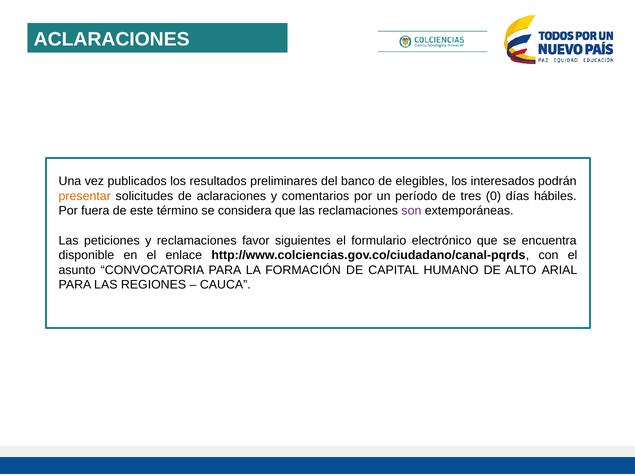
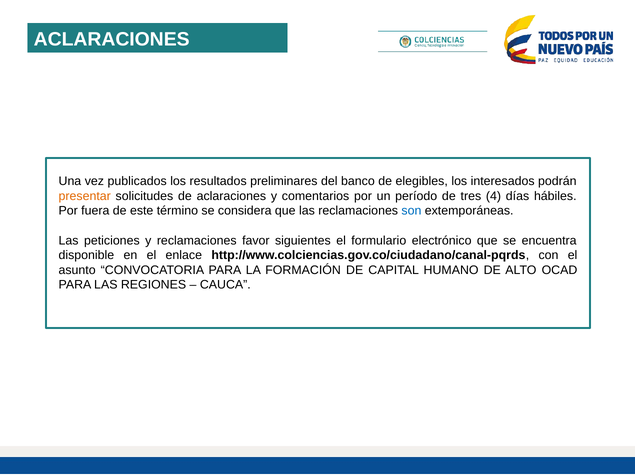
0: 0 -> 4
son colour: purple -> blue
ARIAL: ARIAL -> OCAD
